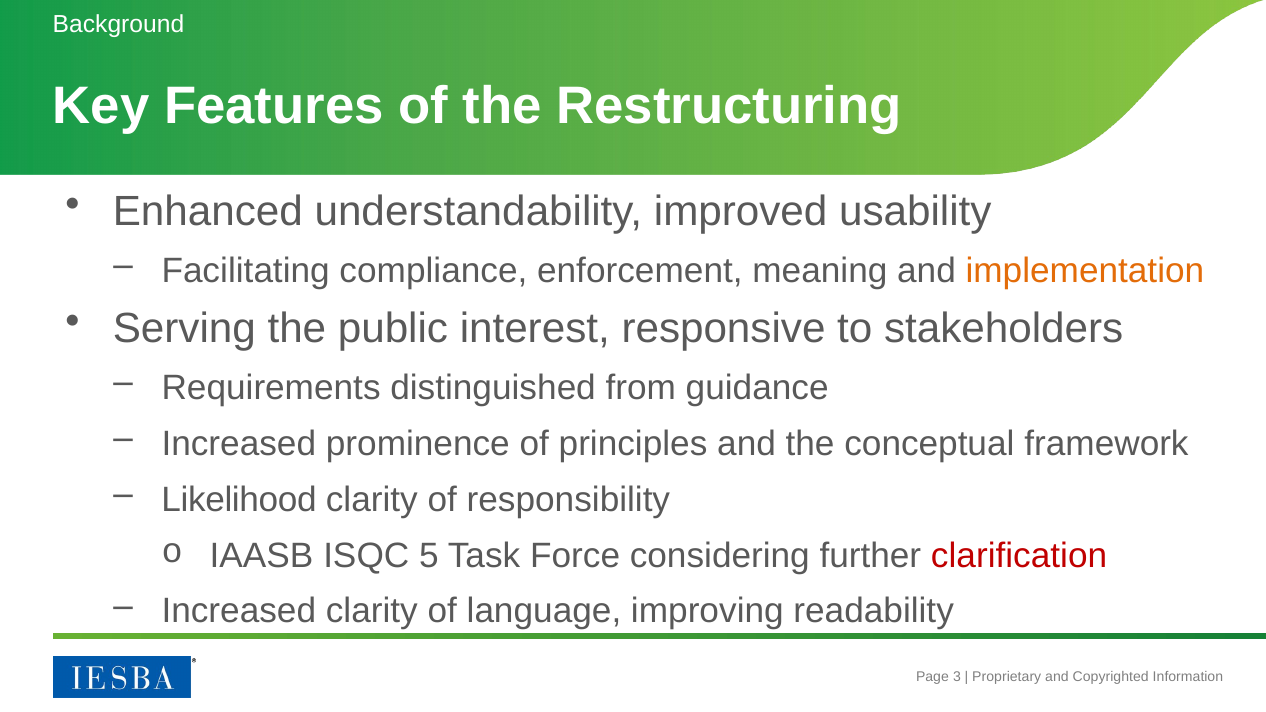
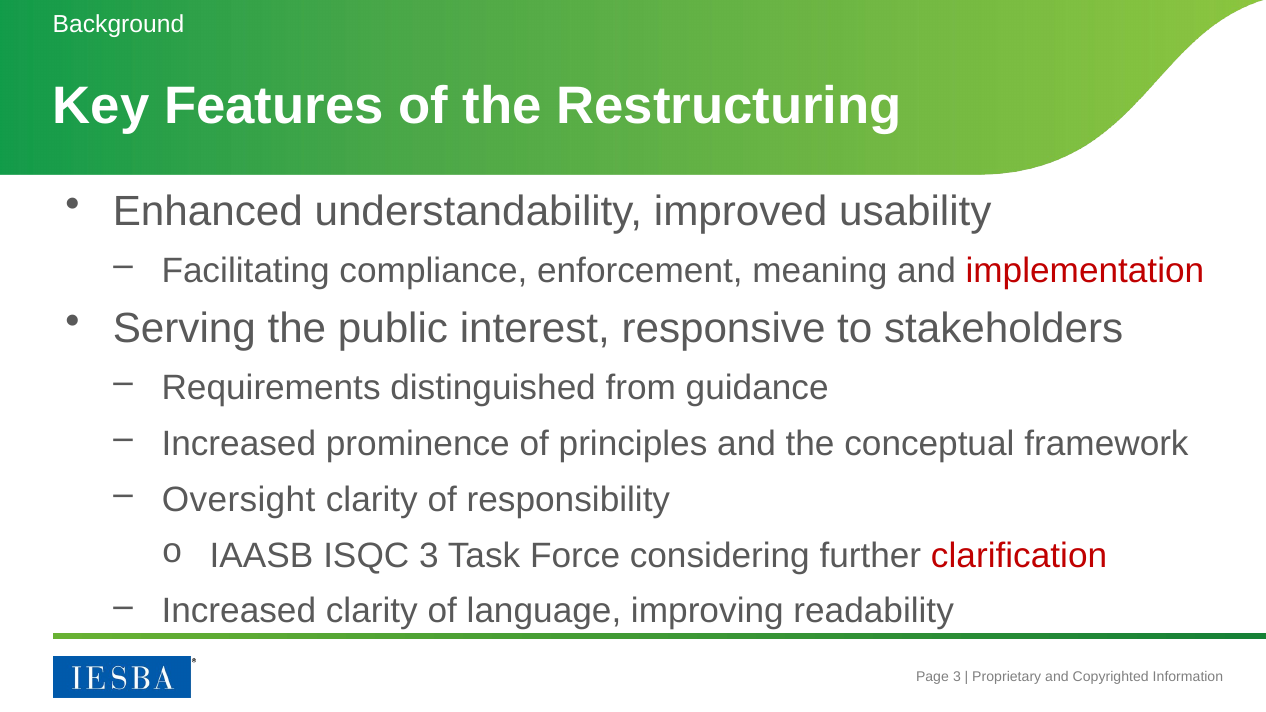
implementation colour: orange -> red
Likelihood: Likelihood -> Oversight
ISQC 5: 5 -> 3
